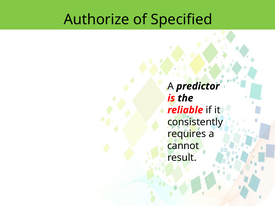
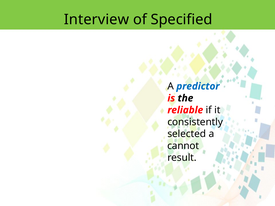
Authorize: Authorize -> Interview
predictor colour: black -> blue
requires: requires -> selected
